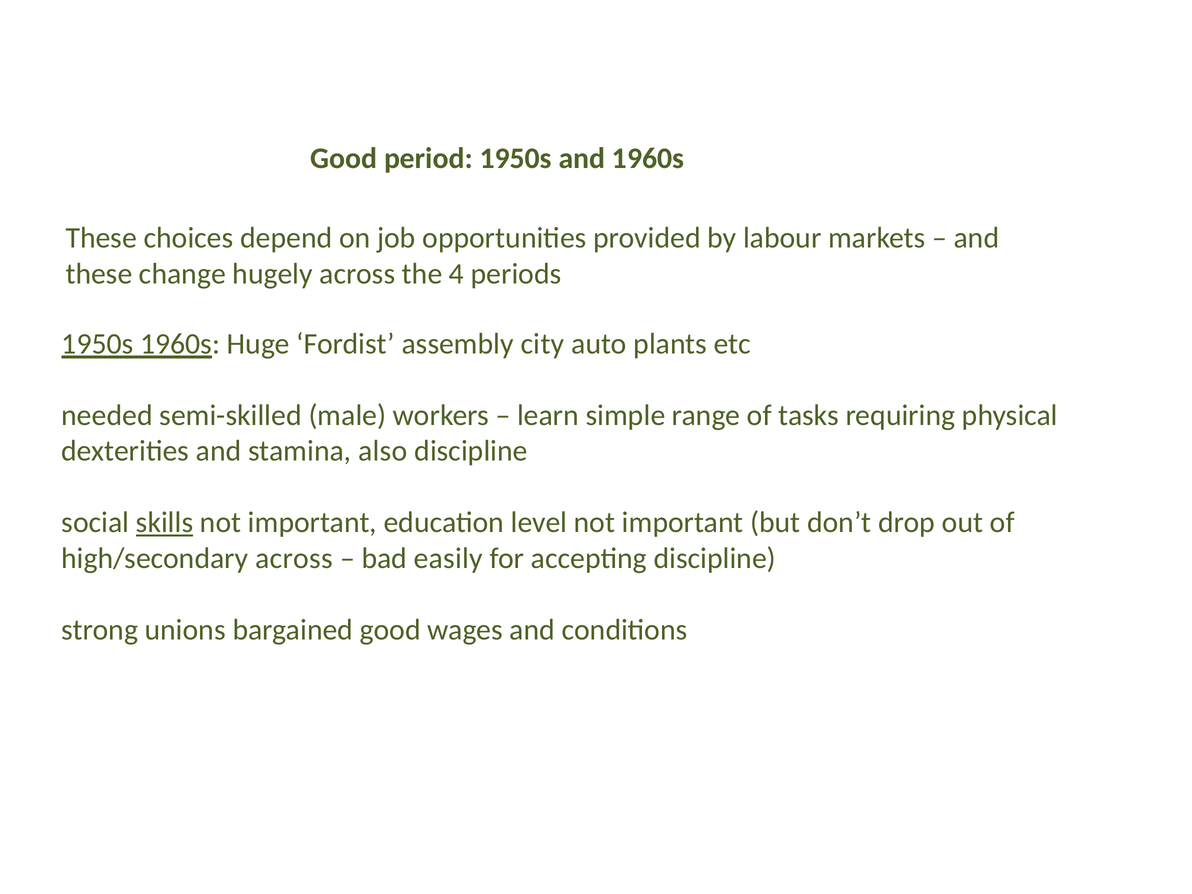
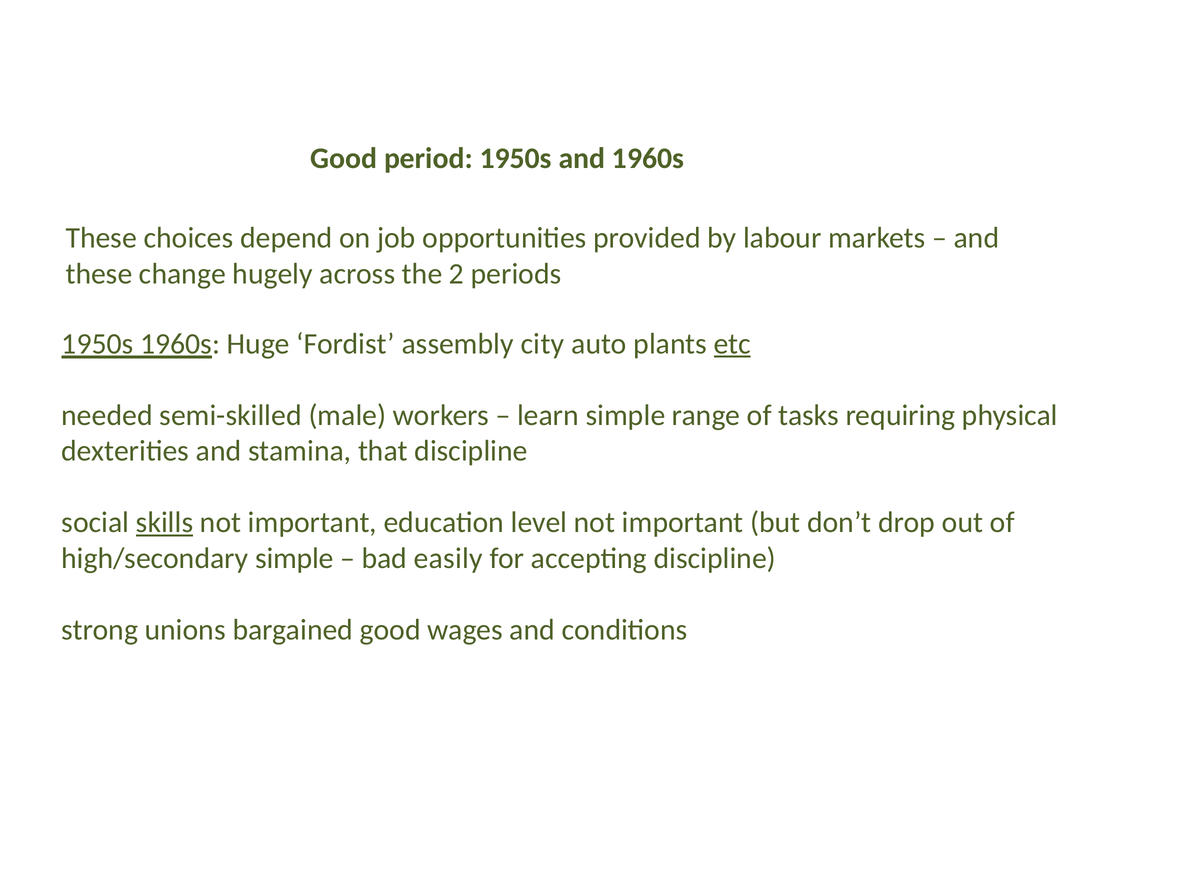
4: 4 -> 2
etc underline: none -> present
also: also -> that
high/secondary across: across -> simple
